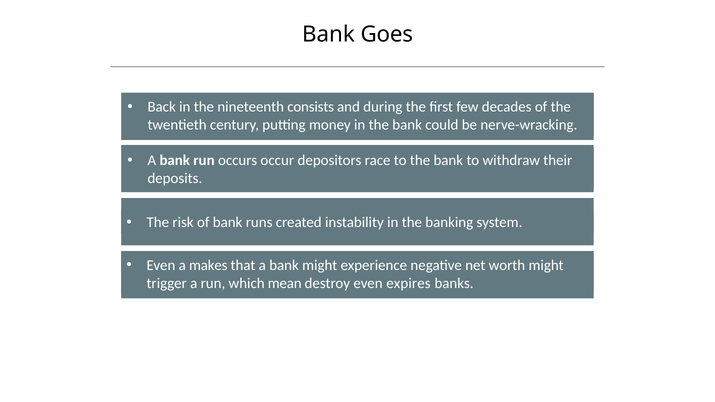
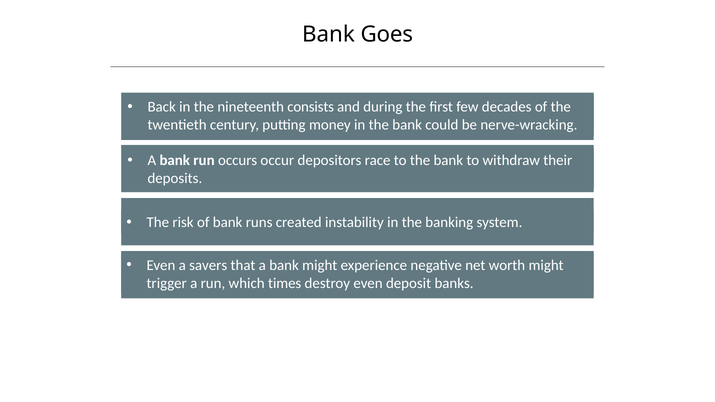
makes: makes -> savers
mean: mean -> times
expires: expires -> deposit
